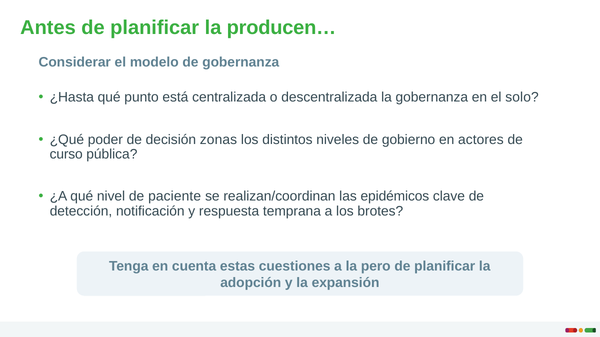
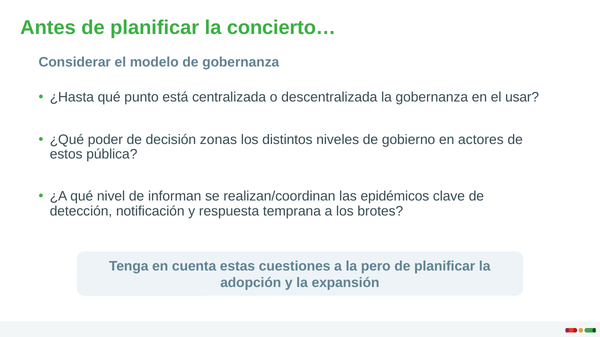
producen…: producen… -> concierto…
solo: solo -> usar
curso: curso -> estos
paciente: paciente -> informan
